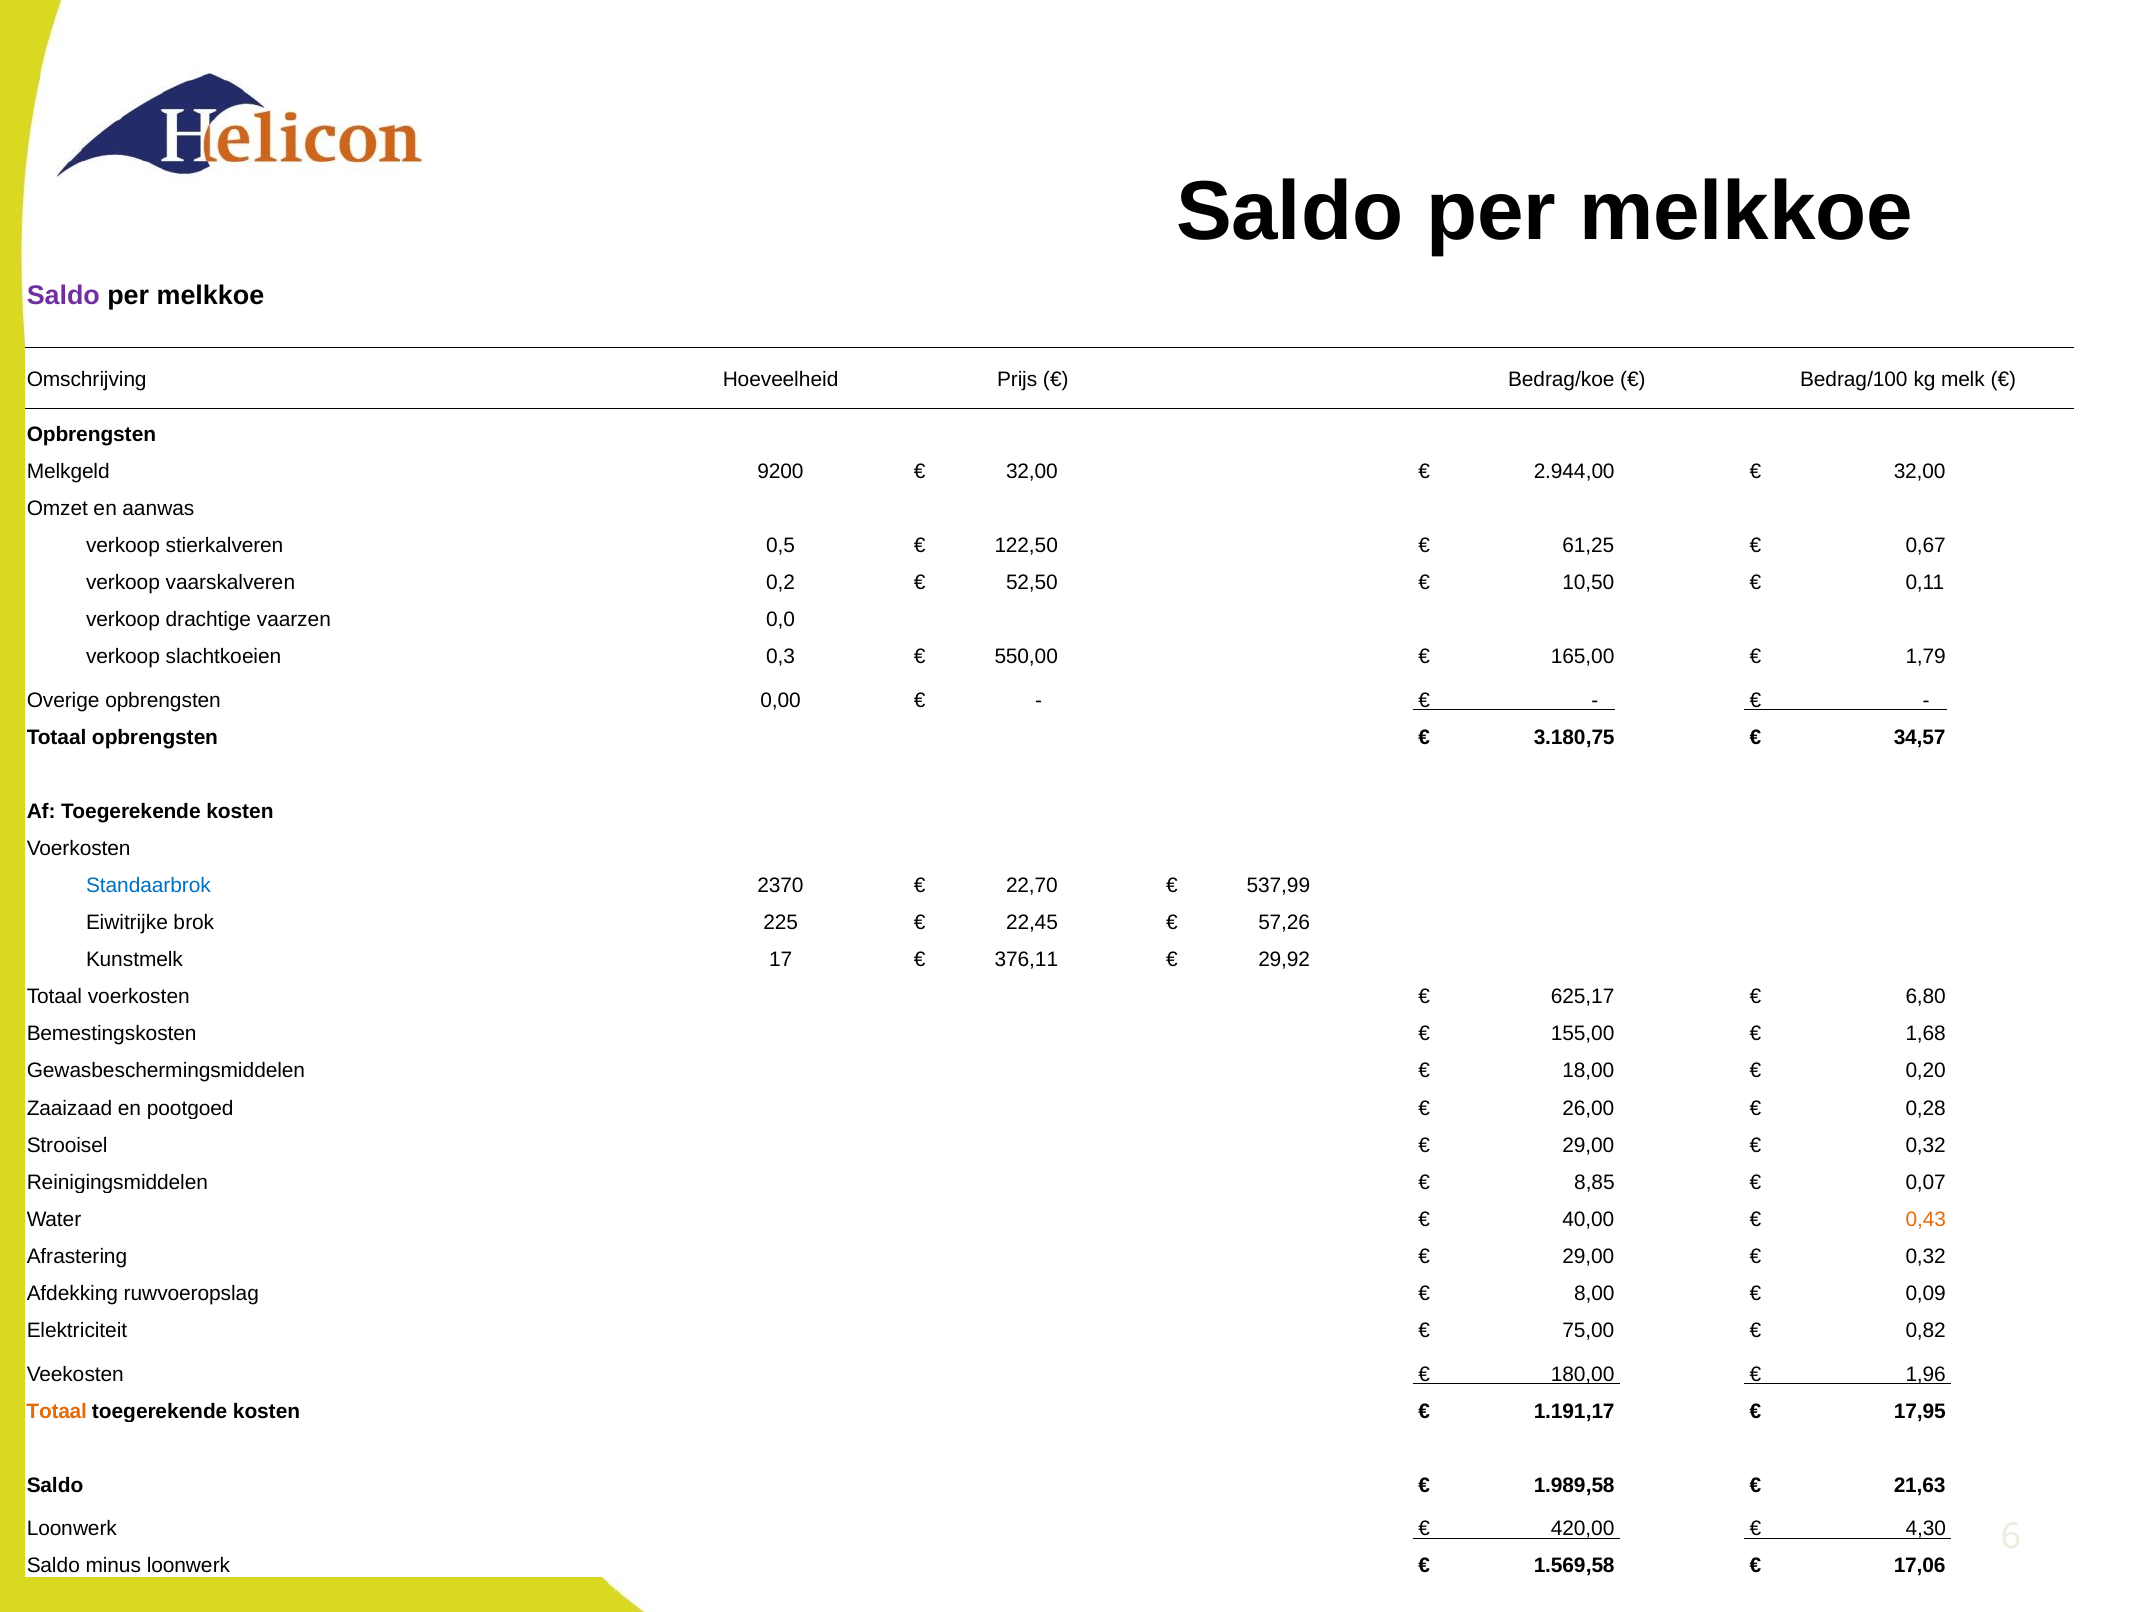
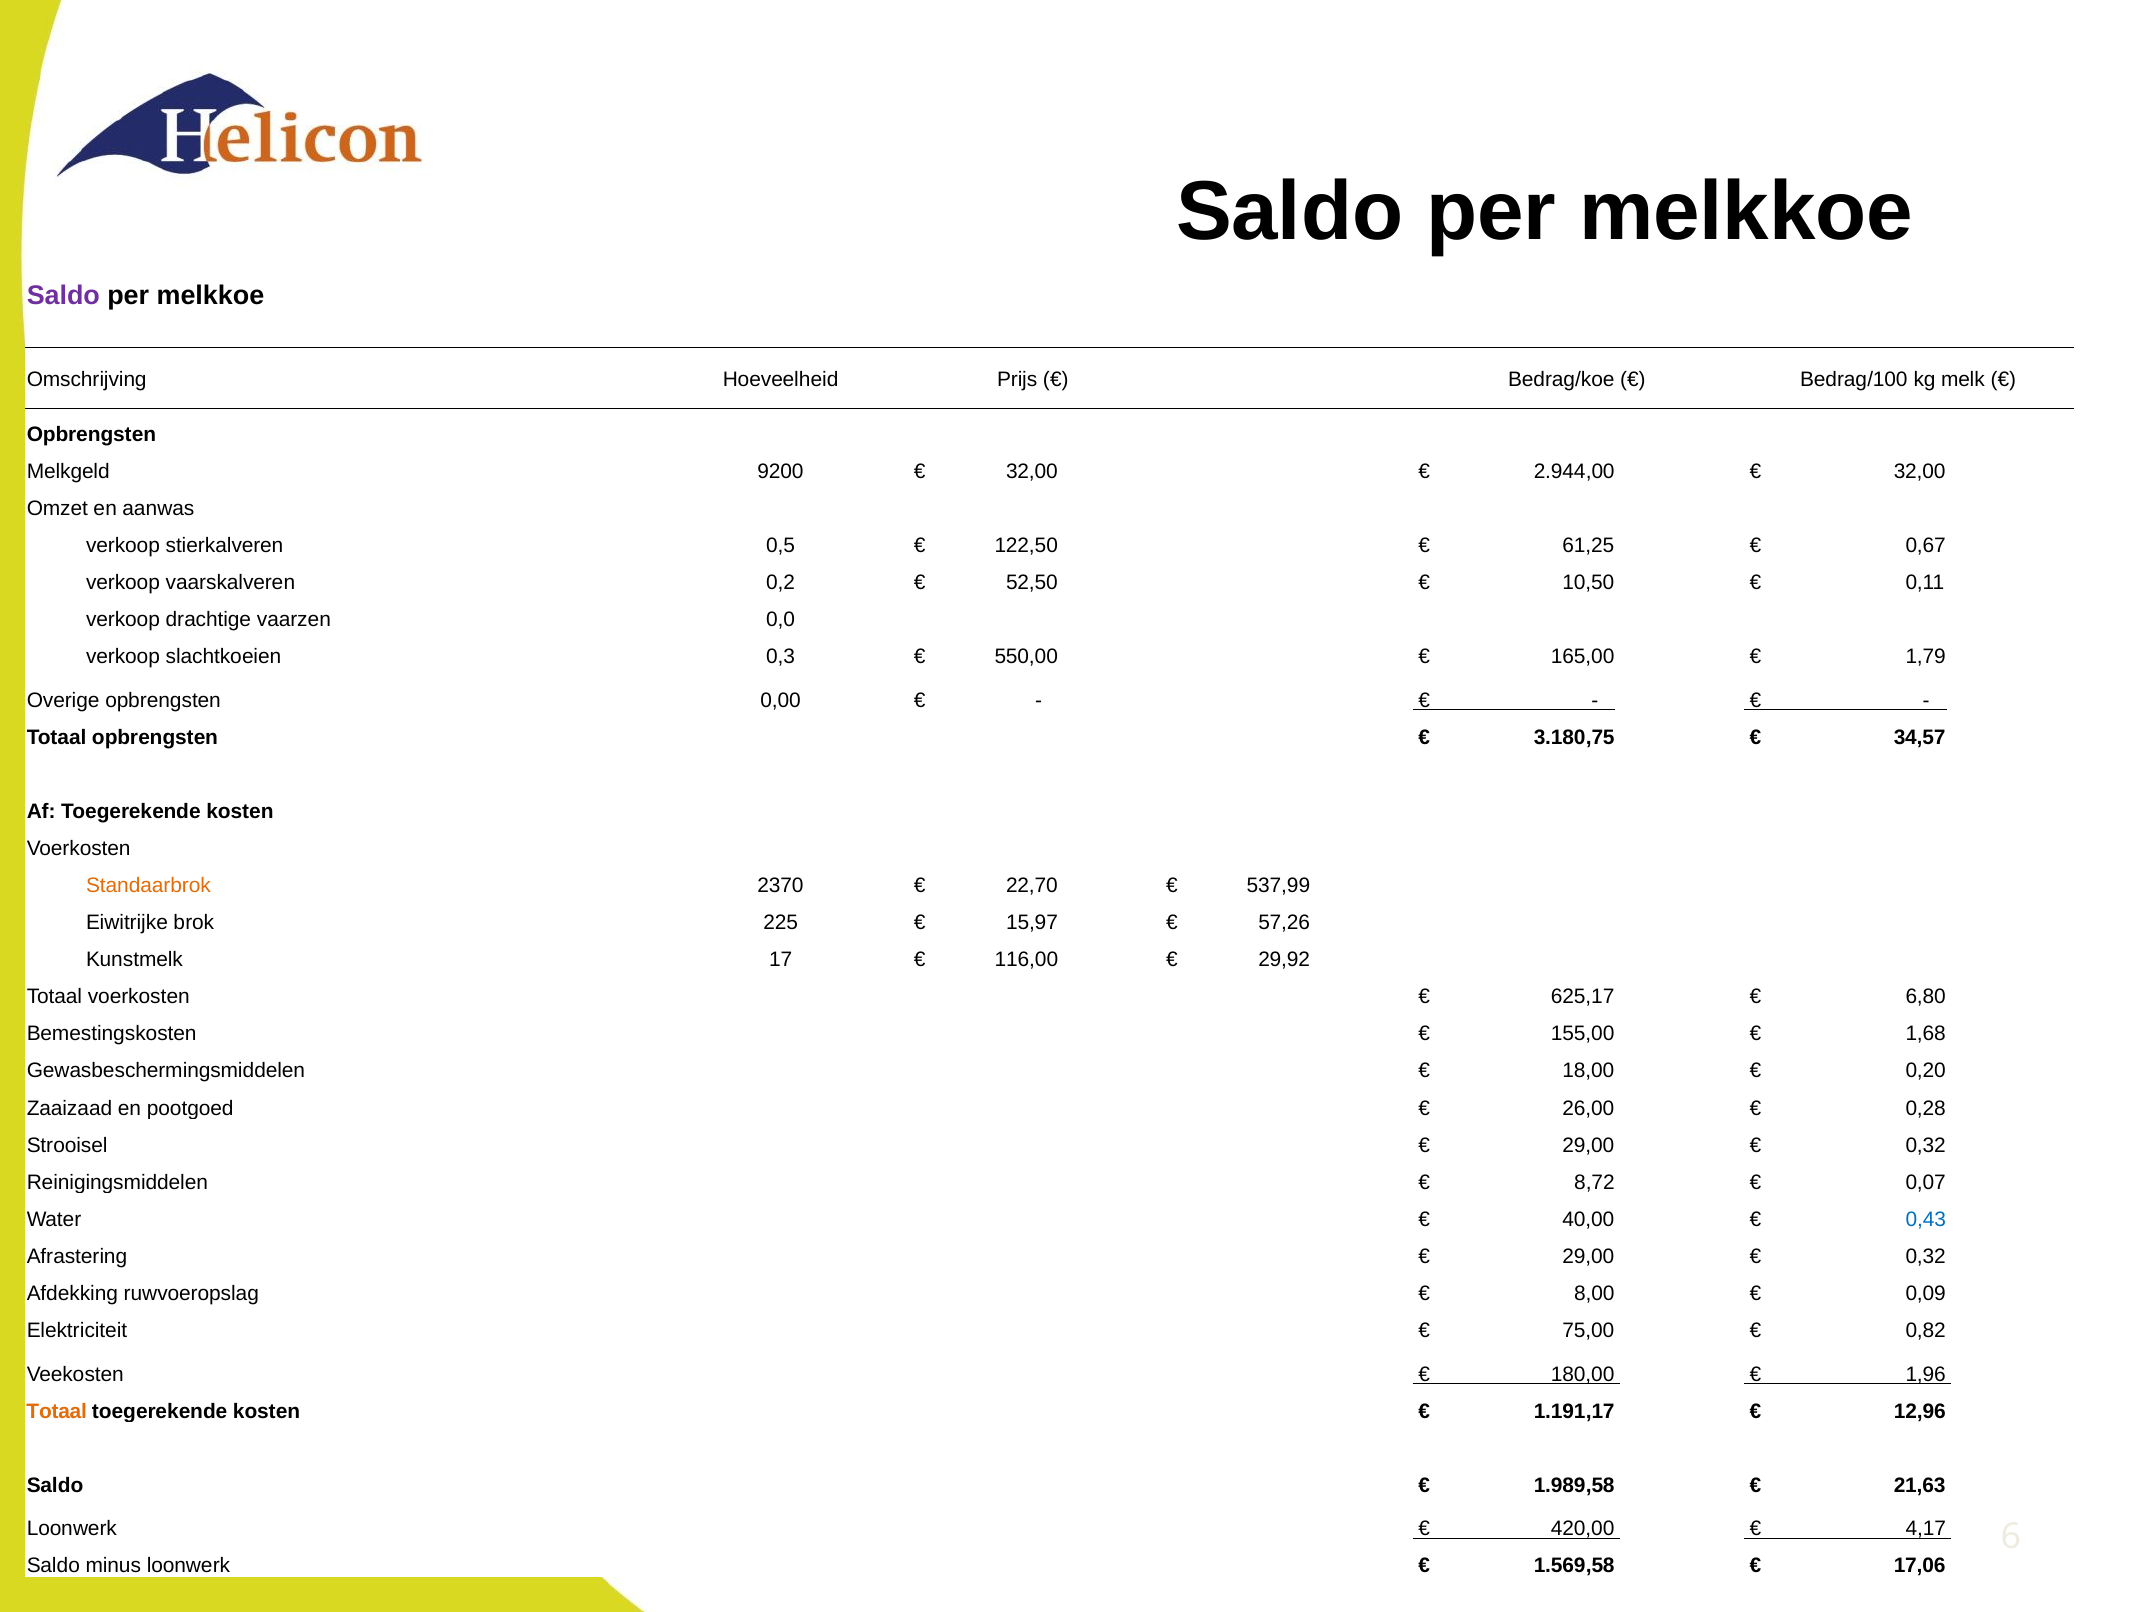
Standaarbrok colour: blue -> orange
22,45: 22,45 -> 15,97
376,11: 376,11 -> 116,00
8,85: 8,85 -> 8,72
0,43 colour: orange -> blue
17,95: 17,95 -> 12,96
4,30: 4,30 -> 4,17
